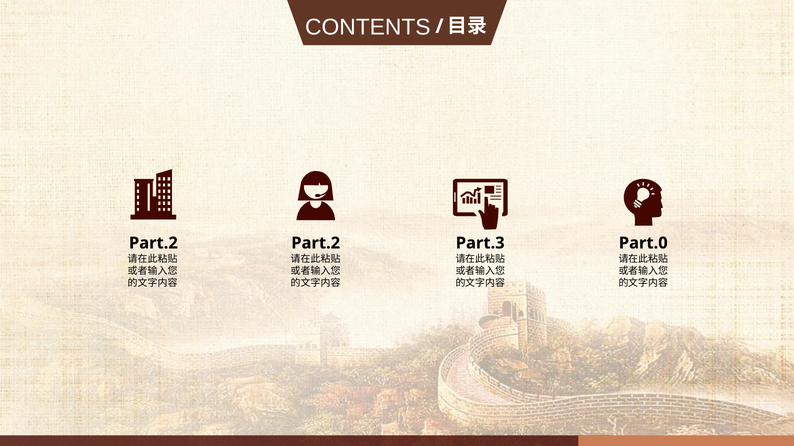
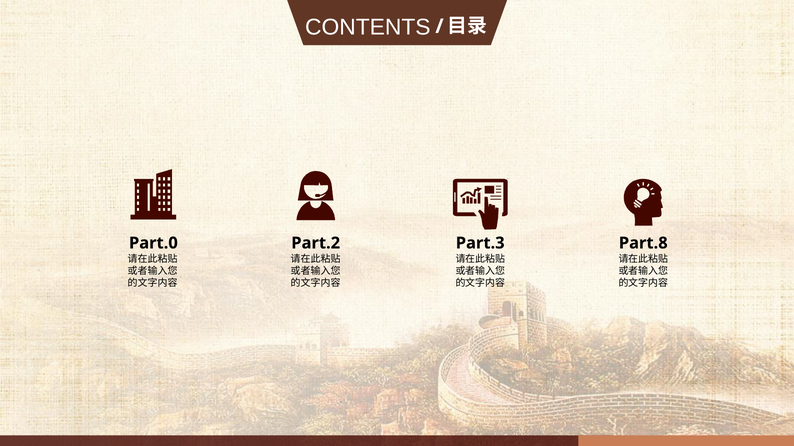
Part.2 at (153, 243): Part.2 -> Part.0
Part.0: Part.0 -> Part.8
